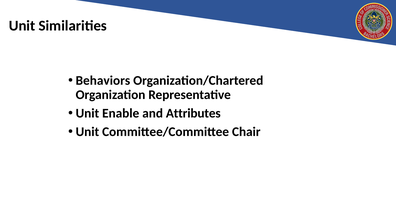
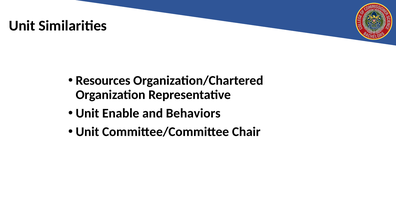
Behaviors: Behaviors -> Resources
Attributes: Attributes -> Behaviors
